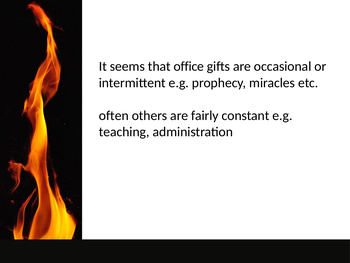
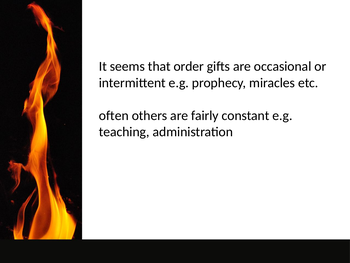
office: office -> order
